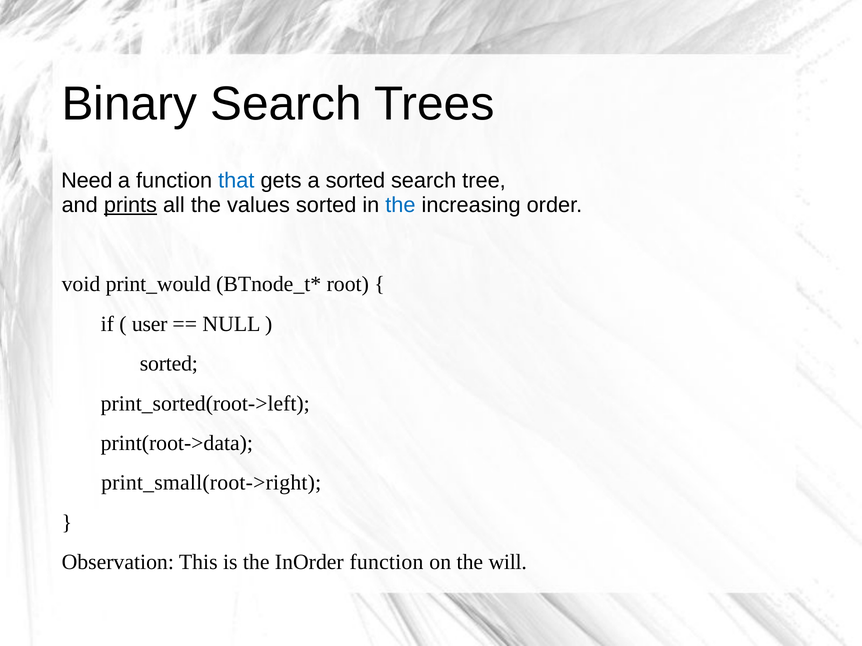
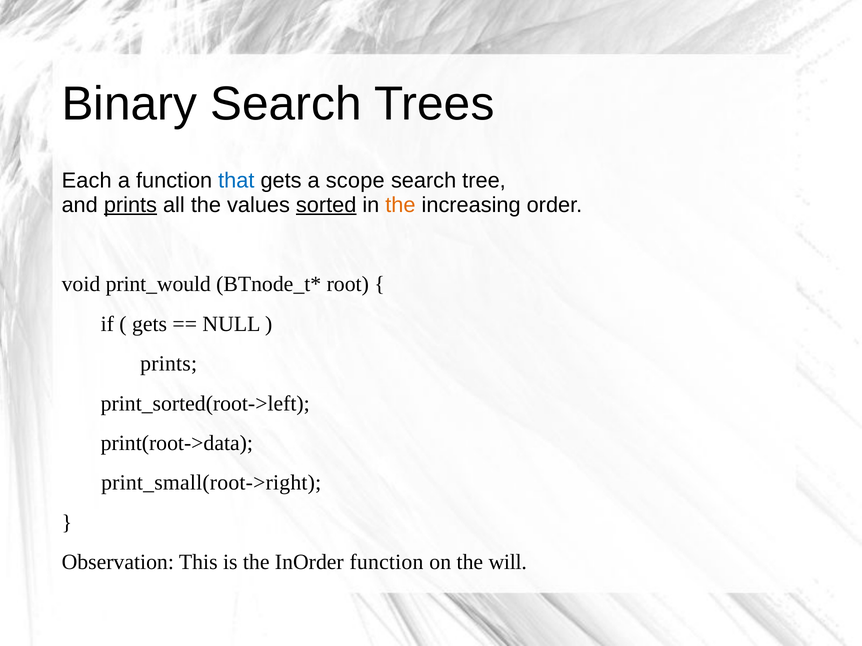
Need: Need -> Each
a sorted: sorted -> scope
sorted at (326, 205) underline: none -> present
the at (400, 205) colour: blue -> orange
user at (150, 324): user -> gets
sorted at (169, 364): sorted -> prints
